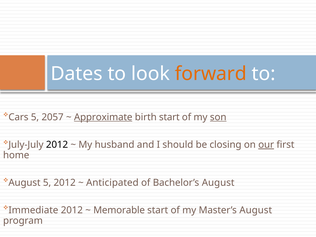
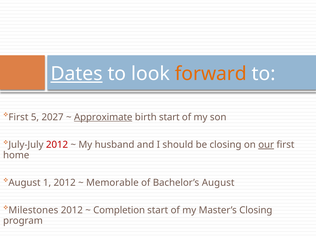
Dates underline: none -> present
Cars at (18, 117): Cars -> First
2057: 2057 -> 2027
son underline: present -> none
2012 at (57, 145) colour: black -> red
August 5: 5 -> 1
Anticipated: Anticipated -> Memorable
Immediate: Immediate -> Milestones
Memorable: Memorable -> Completion
Master’s August: August -> Closing
